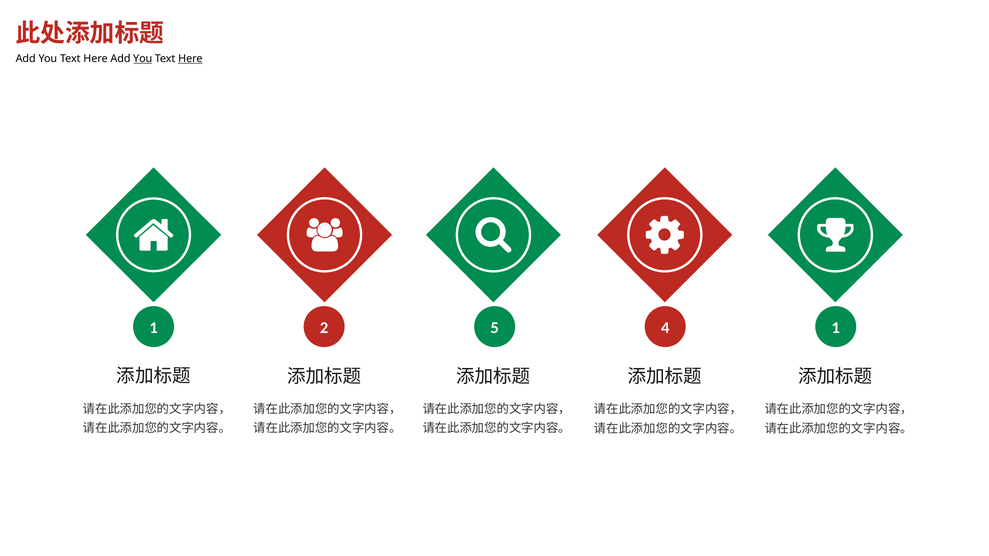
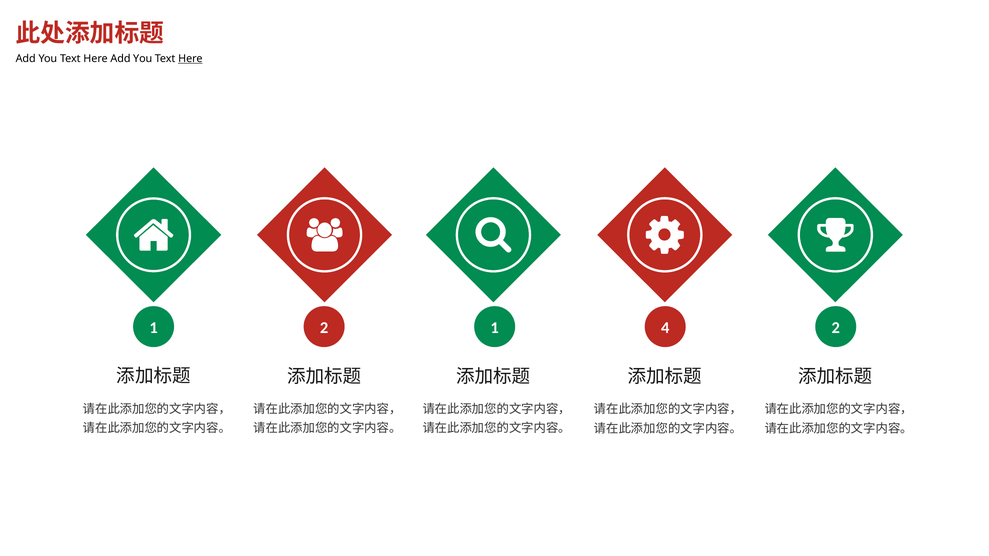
You at (143, 59) underline: present -> none
2 5: 5 -> 1
4 1: 1 -> 2
